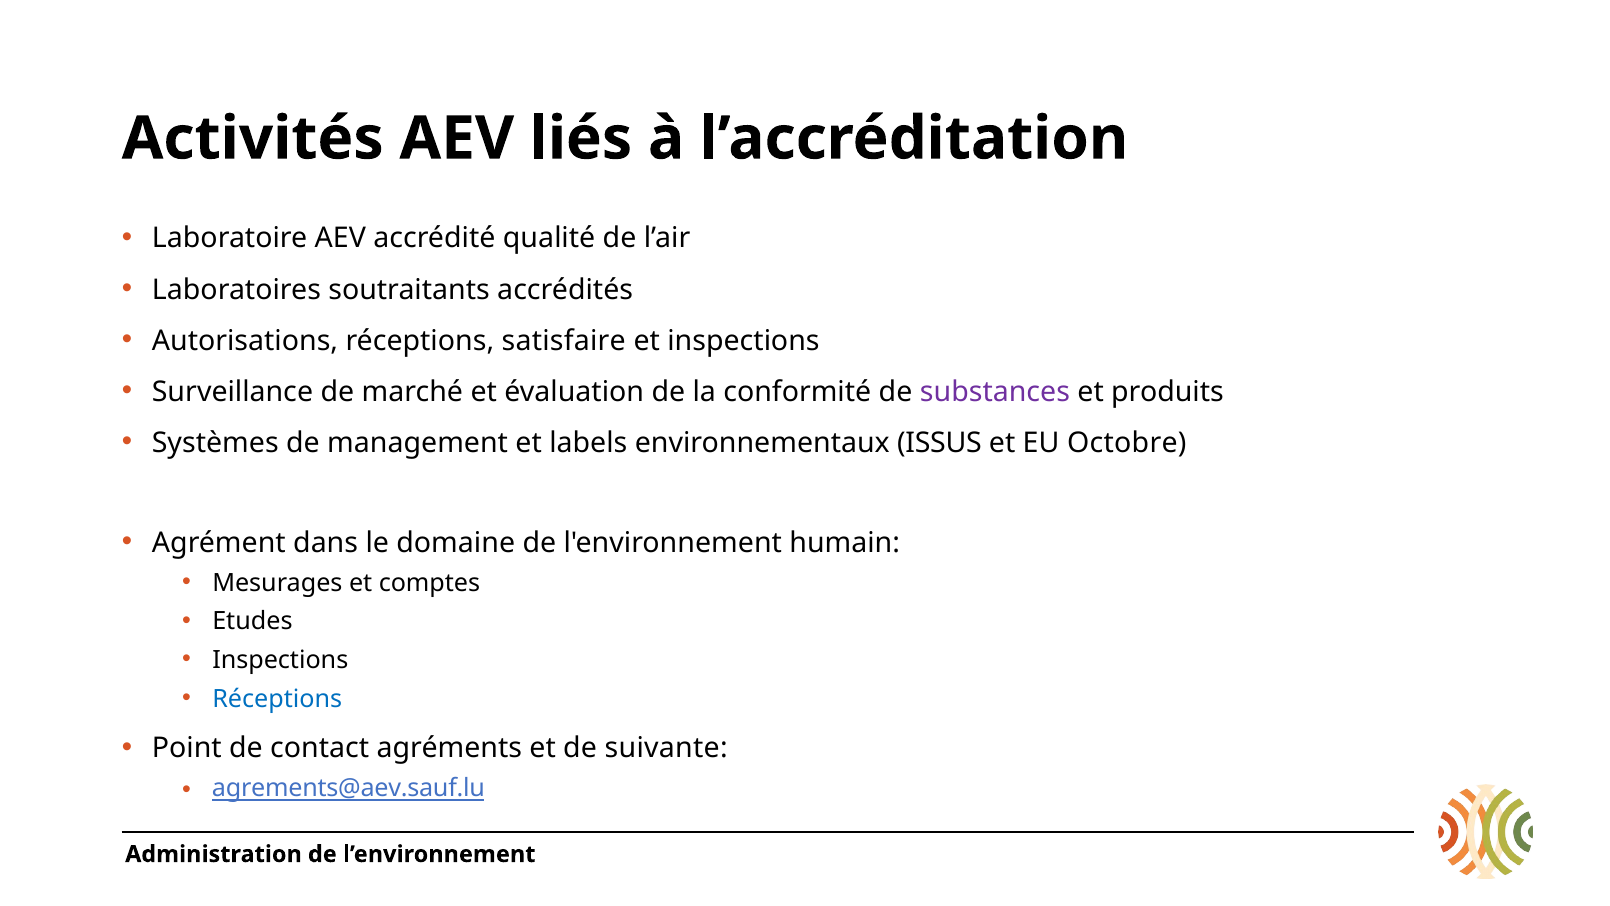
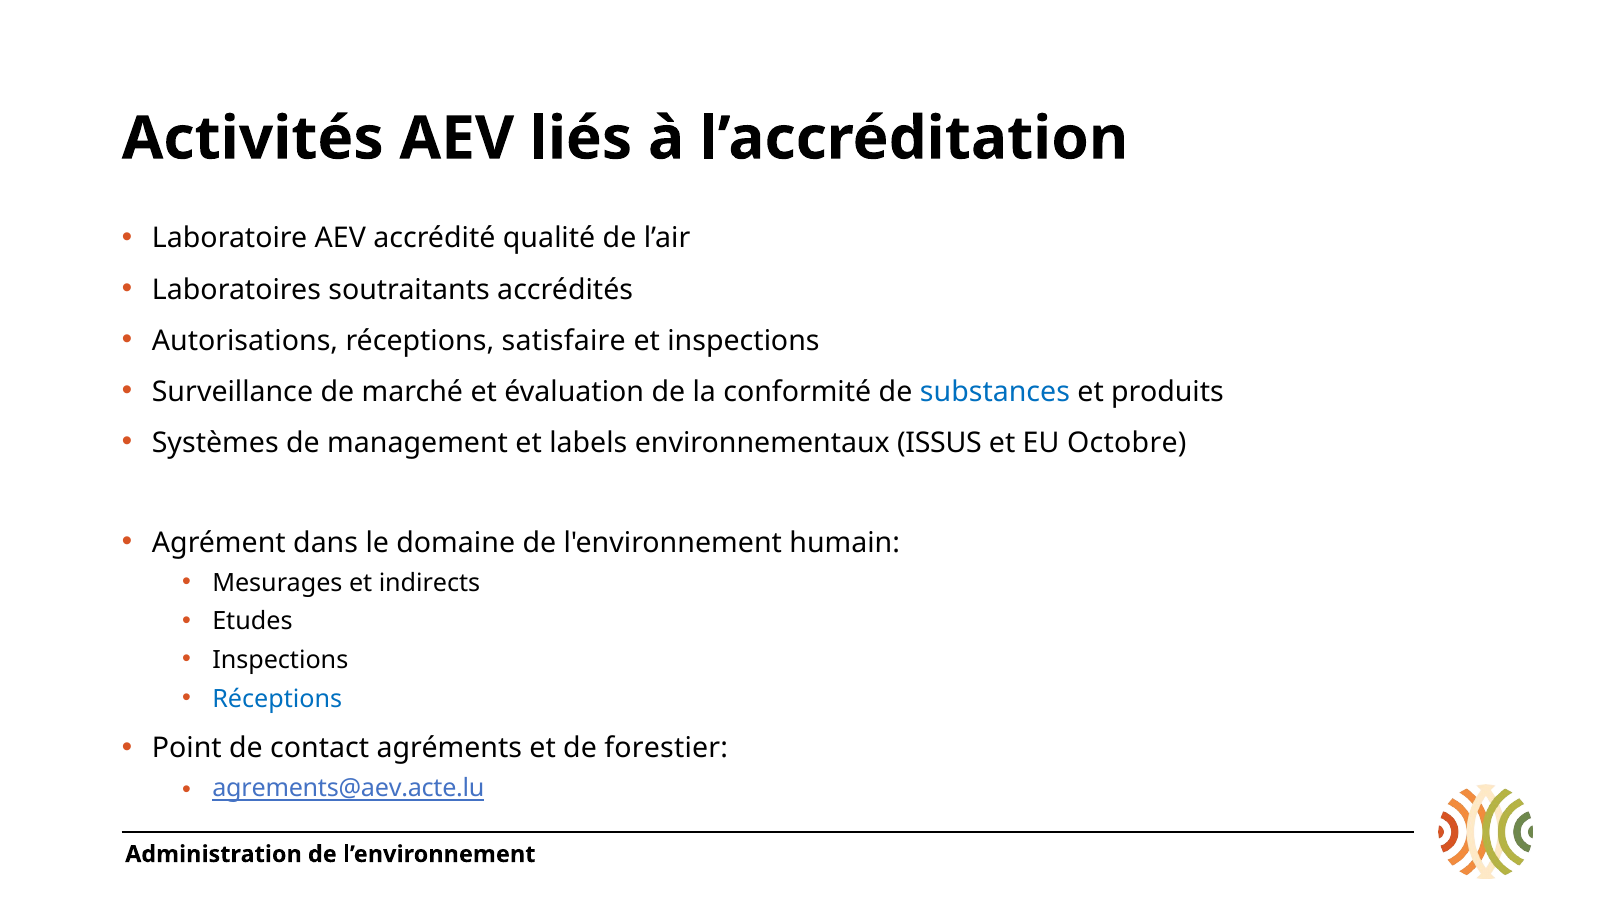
substances colour: purple -> blue
comptes: comptes -> indirects
suivante: suivante -> forestier
agrements@aev.sauf.lu: agrements@aev.sauf.lu -> agrements@aev.acte.lu
